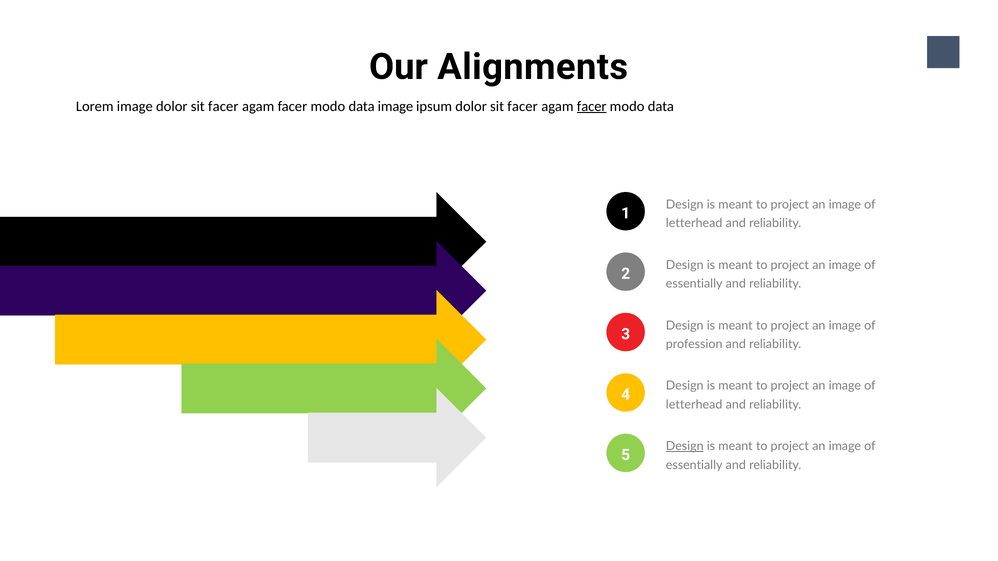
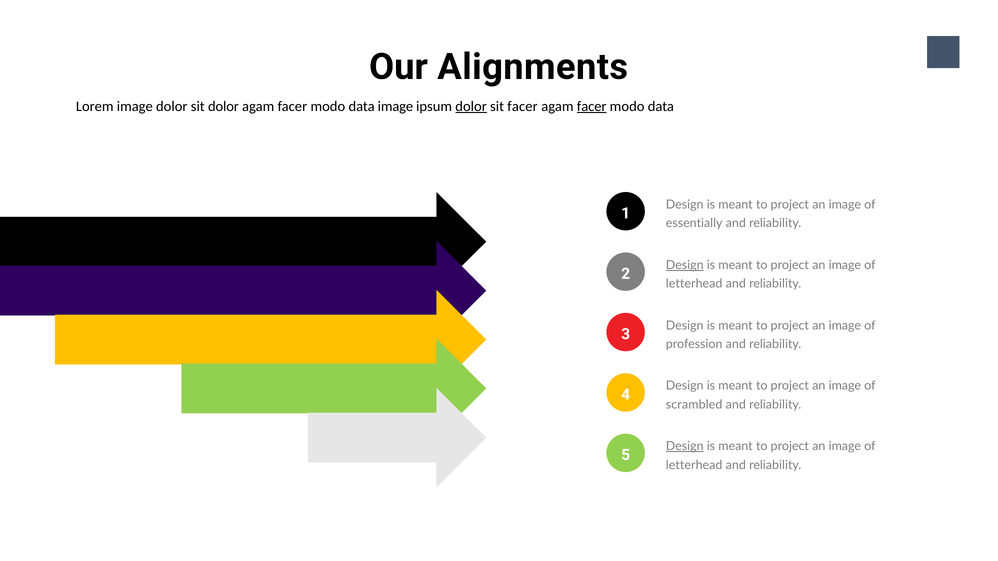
facer at (223, 106): facer -> dolor
dolor at (471, 106) underline: none -> present
letterhead at (694, 223): letterhead -> essentially
Design at (685, 265) underline: none -> present
essentially at (694, 284): essentially -> letterhead
letterhead at (694, 405): letterhead -> scrambled
essentially at (694, 465): essentially -> letterhead
